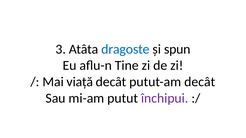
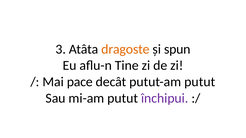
dragoste colour: blue -> orange
viață: viață -> pace
putut-am decât: decât -> putut
